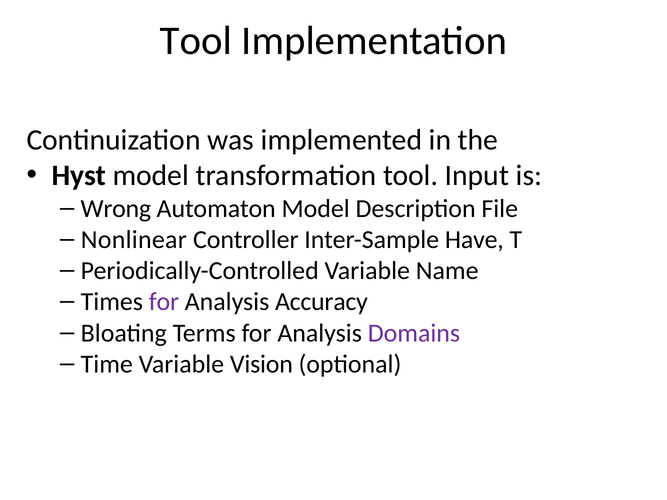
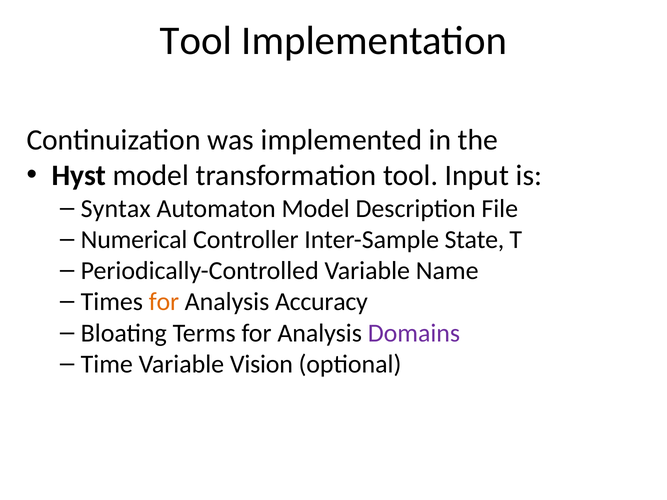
Wrong: Wrong -> Syntax
Nonlinear: Nonlinear -> Numerical
Have: Have -> State
for at (164, 302) colour: purple -> orange
